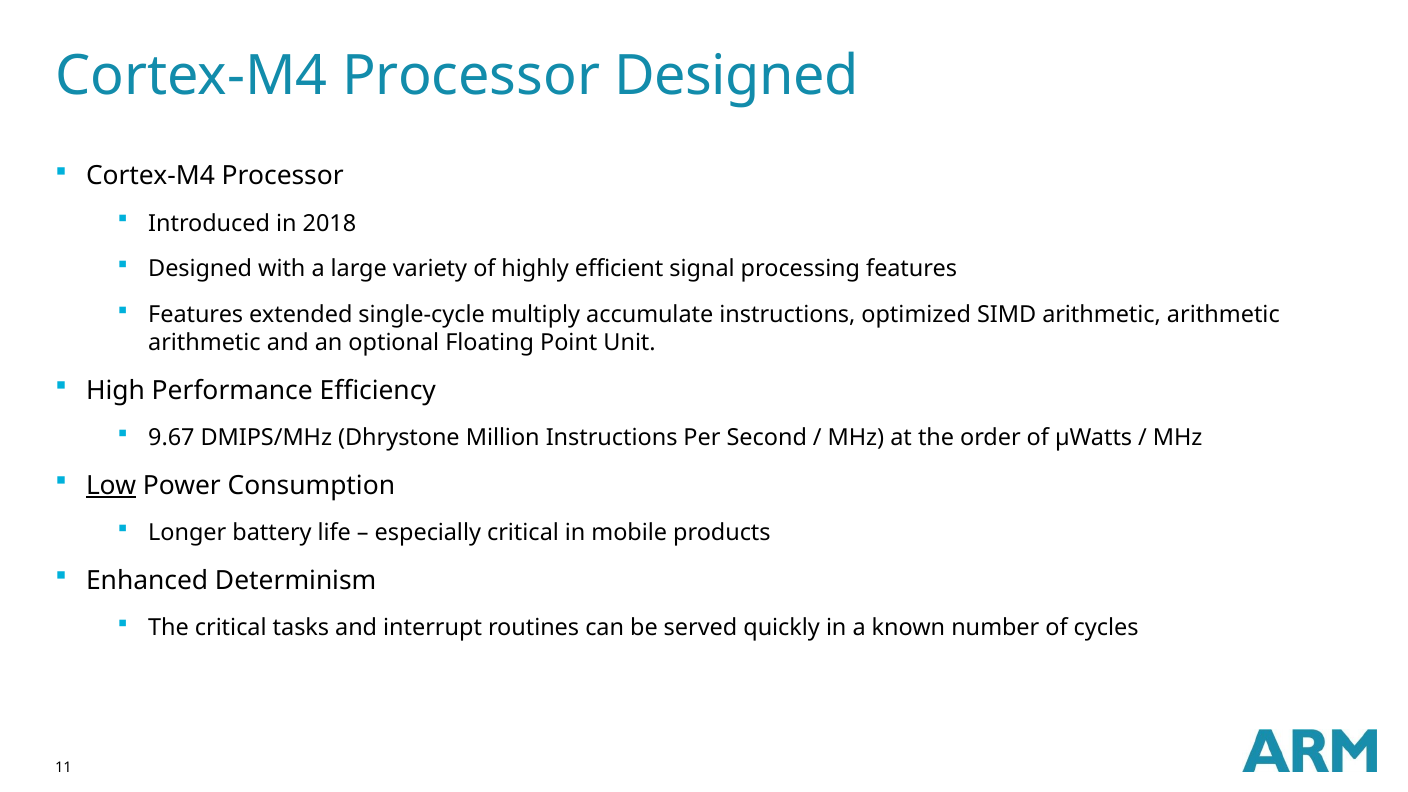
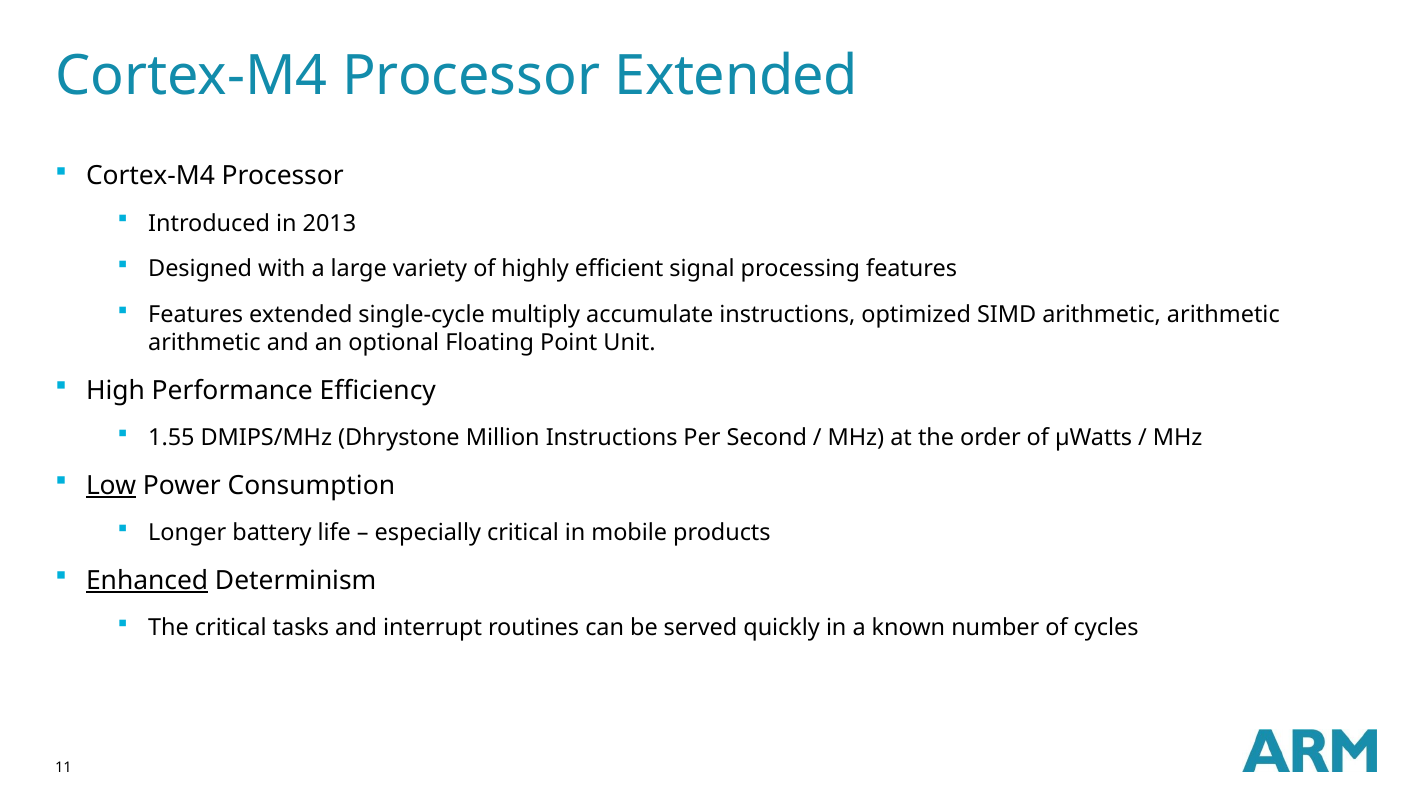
Processor Designed: Designed -> Extended
2018: 2018 -> 2013
9.67: 9.67 -> 1.55
Enhanced underline: none -> present
